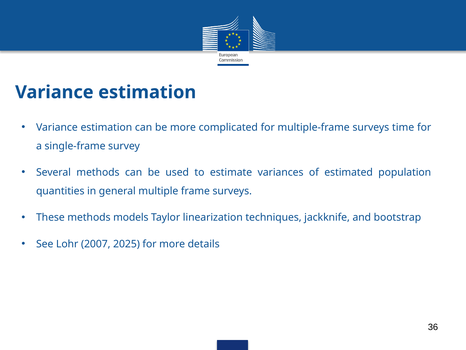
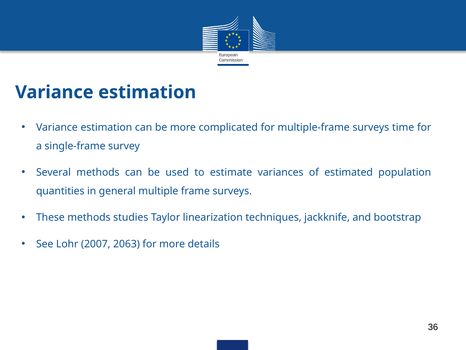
models: models -> studies
2025: 2025 -> 2063
